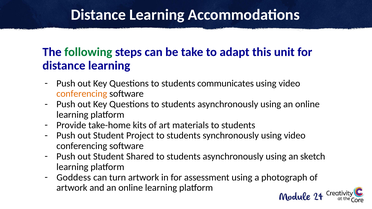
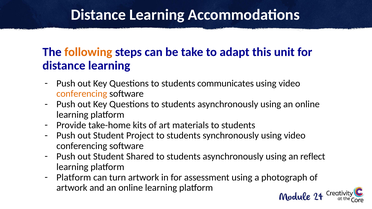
following colour: green -> orange
sketch: sketch -> reflect
Goddess at (74, 178): Goddess -> Platform
